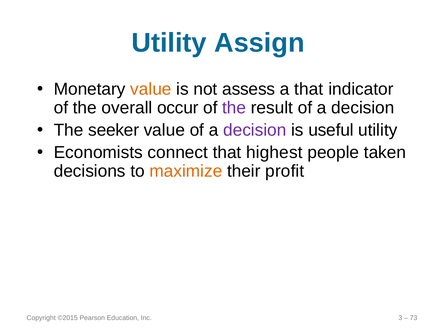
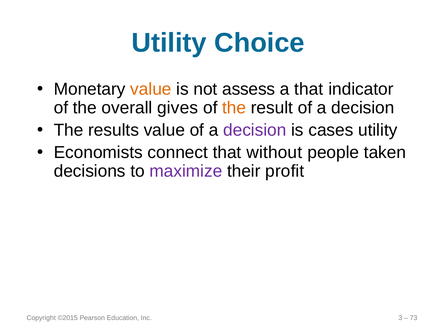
Assign: Assign -> Choice
occur: occur -> gives
the at (234, 108) colour: purple -> orange
seeker: seeker -> results
useful: useful -> cases
highest: highest -> without
maximize colour: orange -> purple
